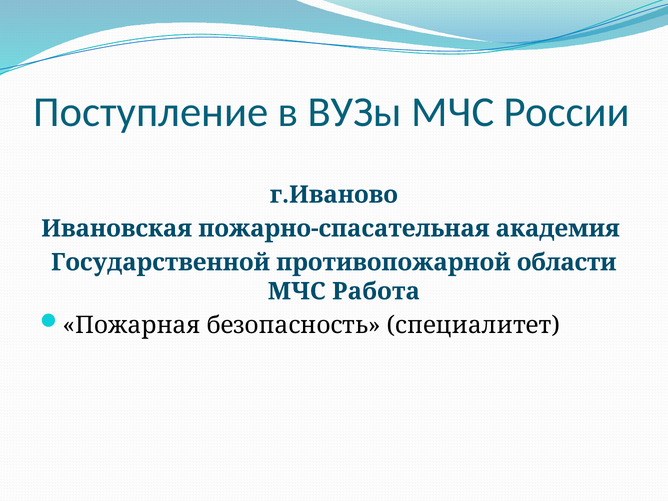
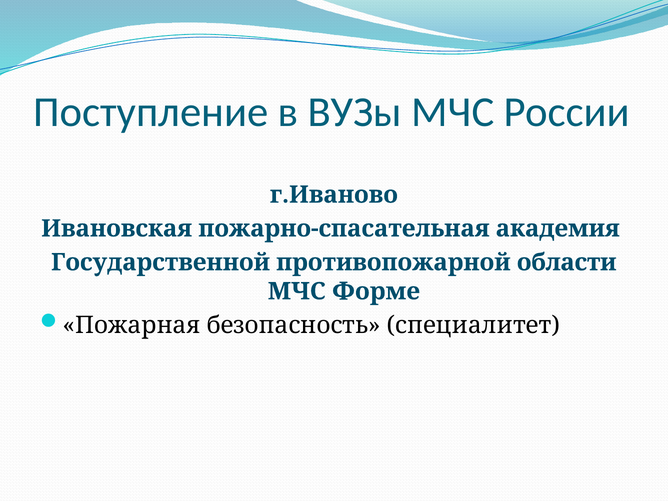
Работа: Работа -> Форме
